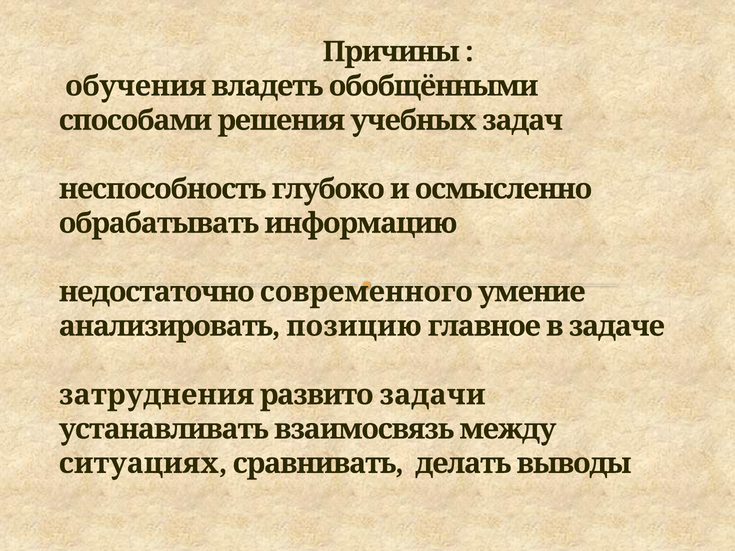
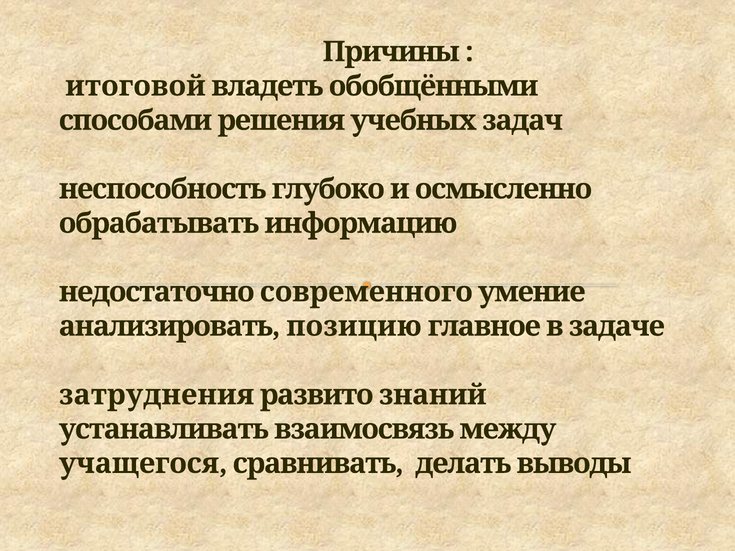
обучения: обучения -> итоговой
задачи: задачи -> знаний
ситуациях: ситуациях -> учащегося
